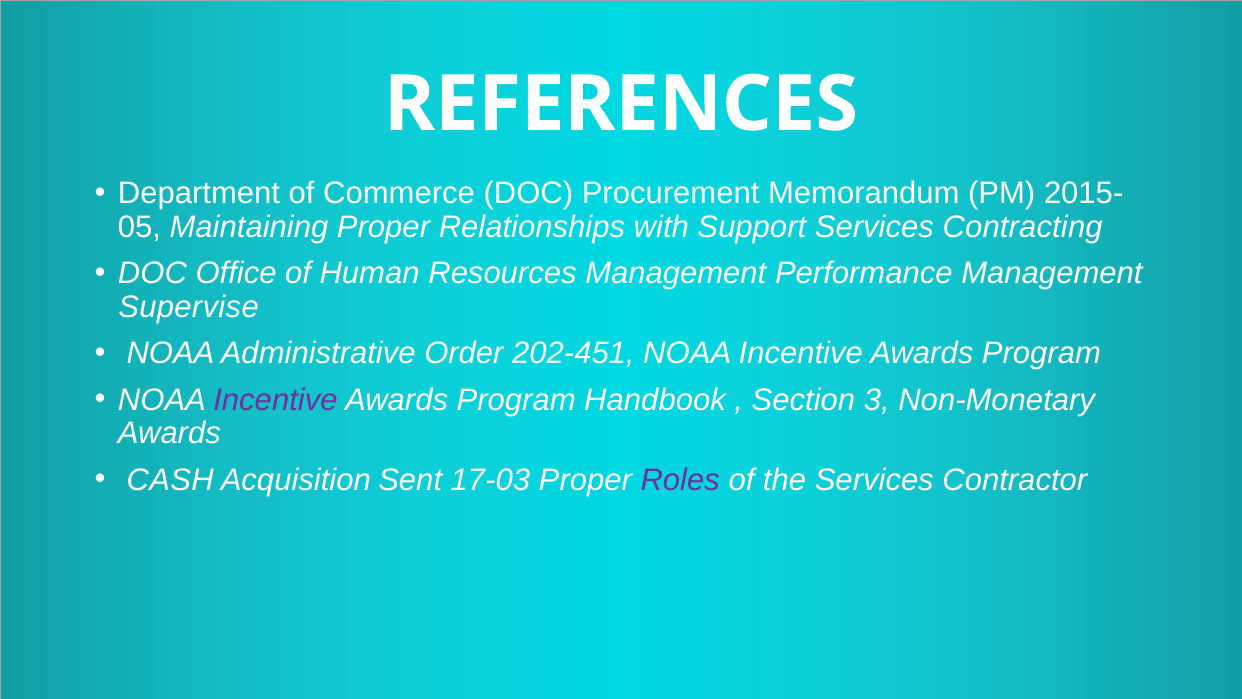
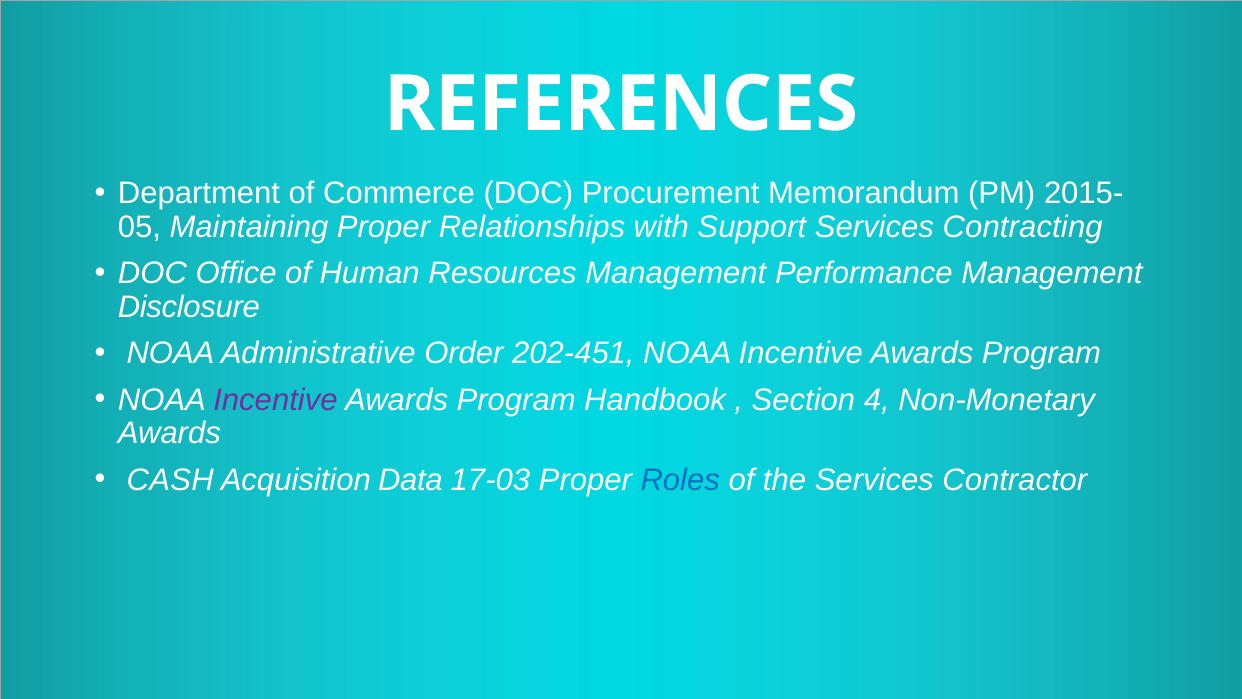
Supervise: Supervise -> Disclosure
3: 3 -> 4
Sent: Sent -> Data
Roles colour: purple -> blue
